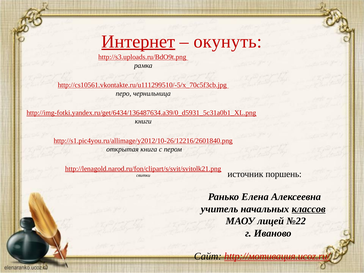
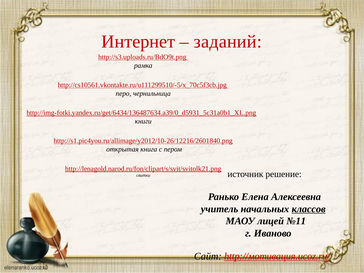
Интернет underline: present -> none
окунуть: окунуть -> заданий
поршень: поршень -> решение
№22: №22 -> №11
